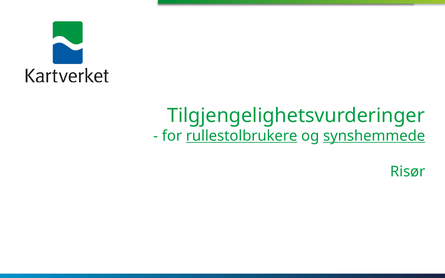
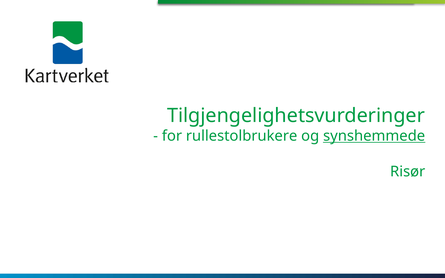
rullestolbrukere underline: present -> none
